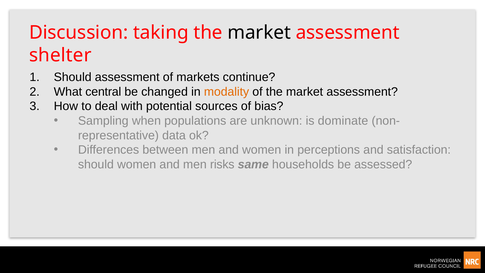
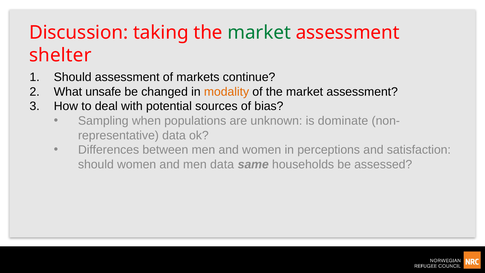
market at (259, 33) colour: black -> green
central: central -> unsafe
men risks: risks -> data
